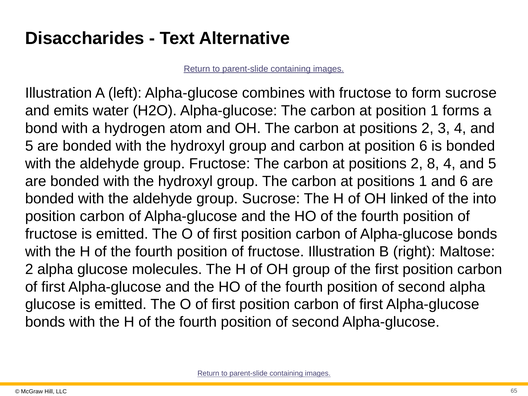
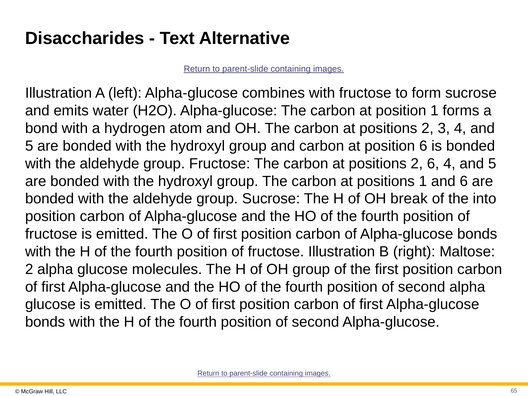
2 8: 8 -> 6
linked: linked -> break
